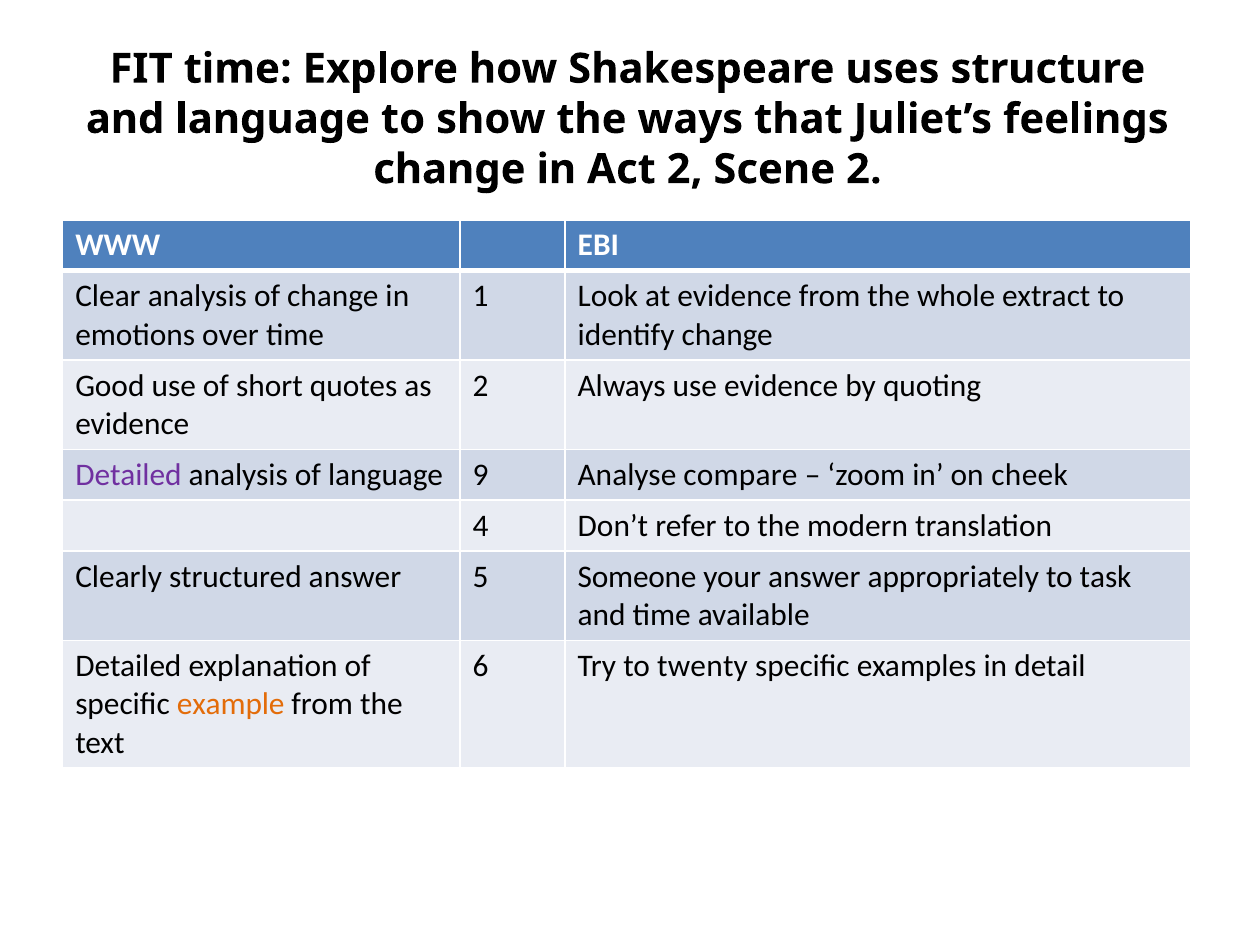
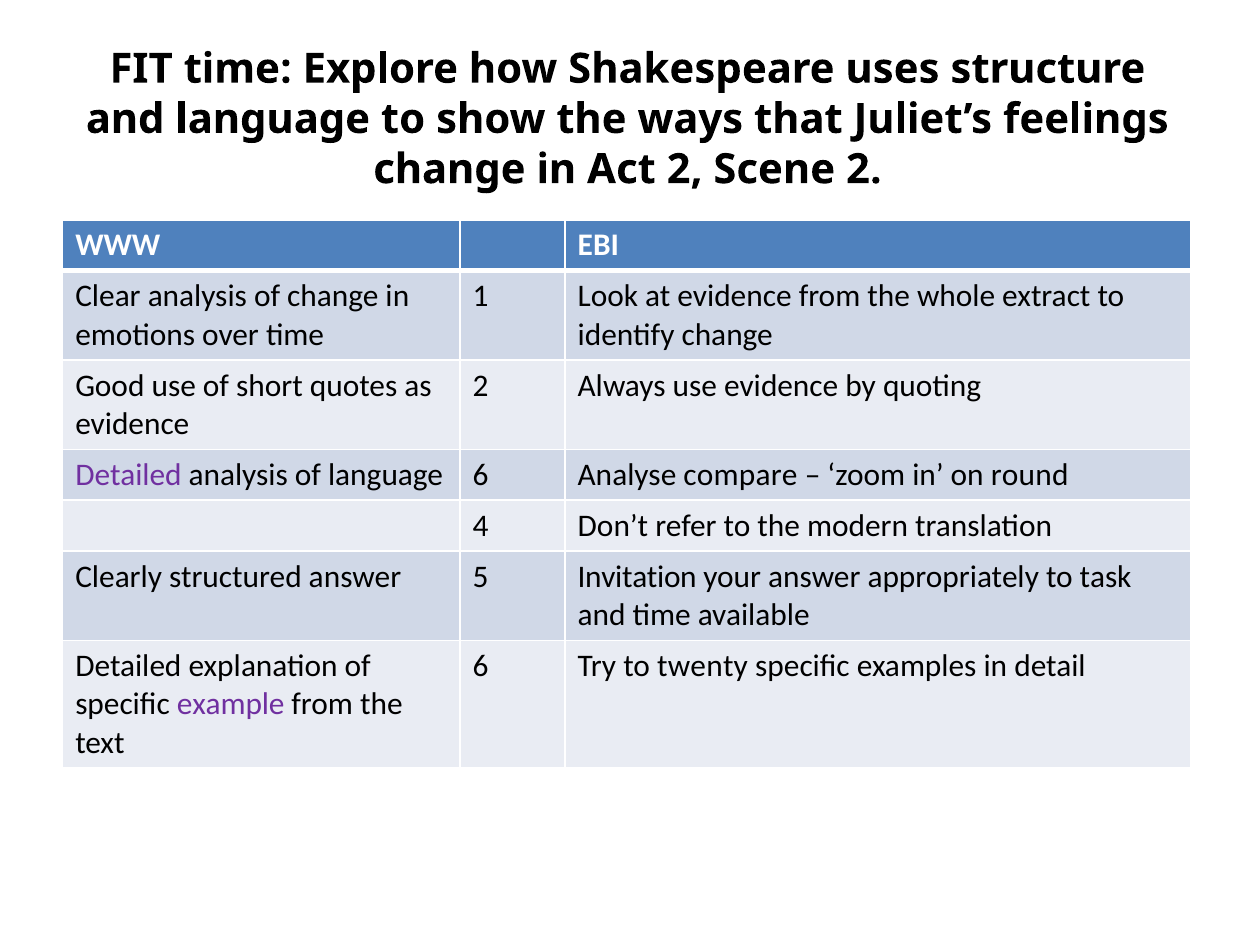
language 9: 9 -> 6
cheek: cheek -> round
Someone: Someone -> Invitation
example colour: orange -> purple
